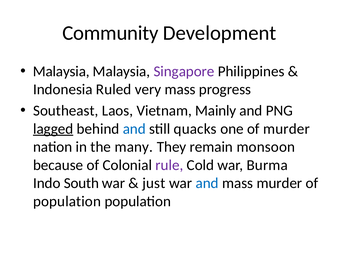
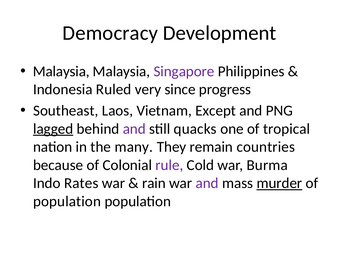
Community: Community -> Democracy
very mass: mass -> since
Mainly: Mainly -> Except
and at (134, 128) colour: blue -> purple
of murder: murder -> tropical
monsoon: monsoon -> countries
South: South -> Rates
just: just -> rain
and at (207, 183) colour: blue -> purple
murder at (279, 183) underline: none -> present
